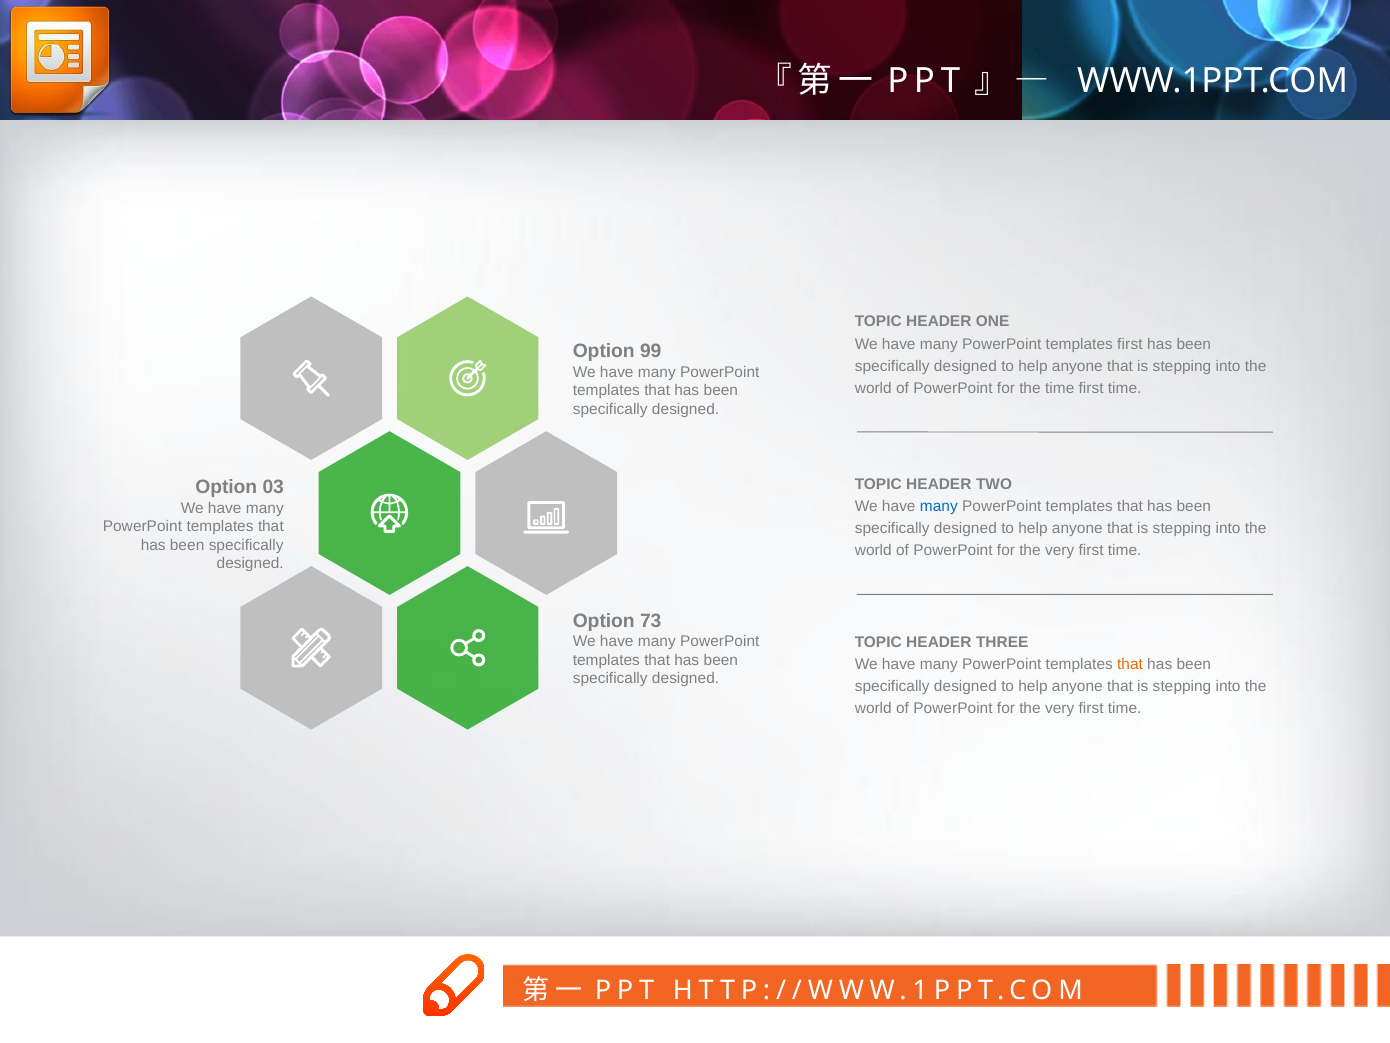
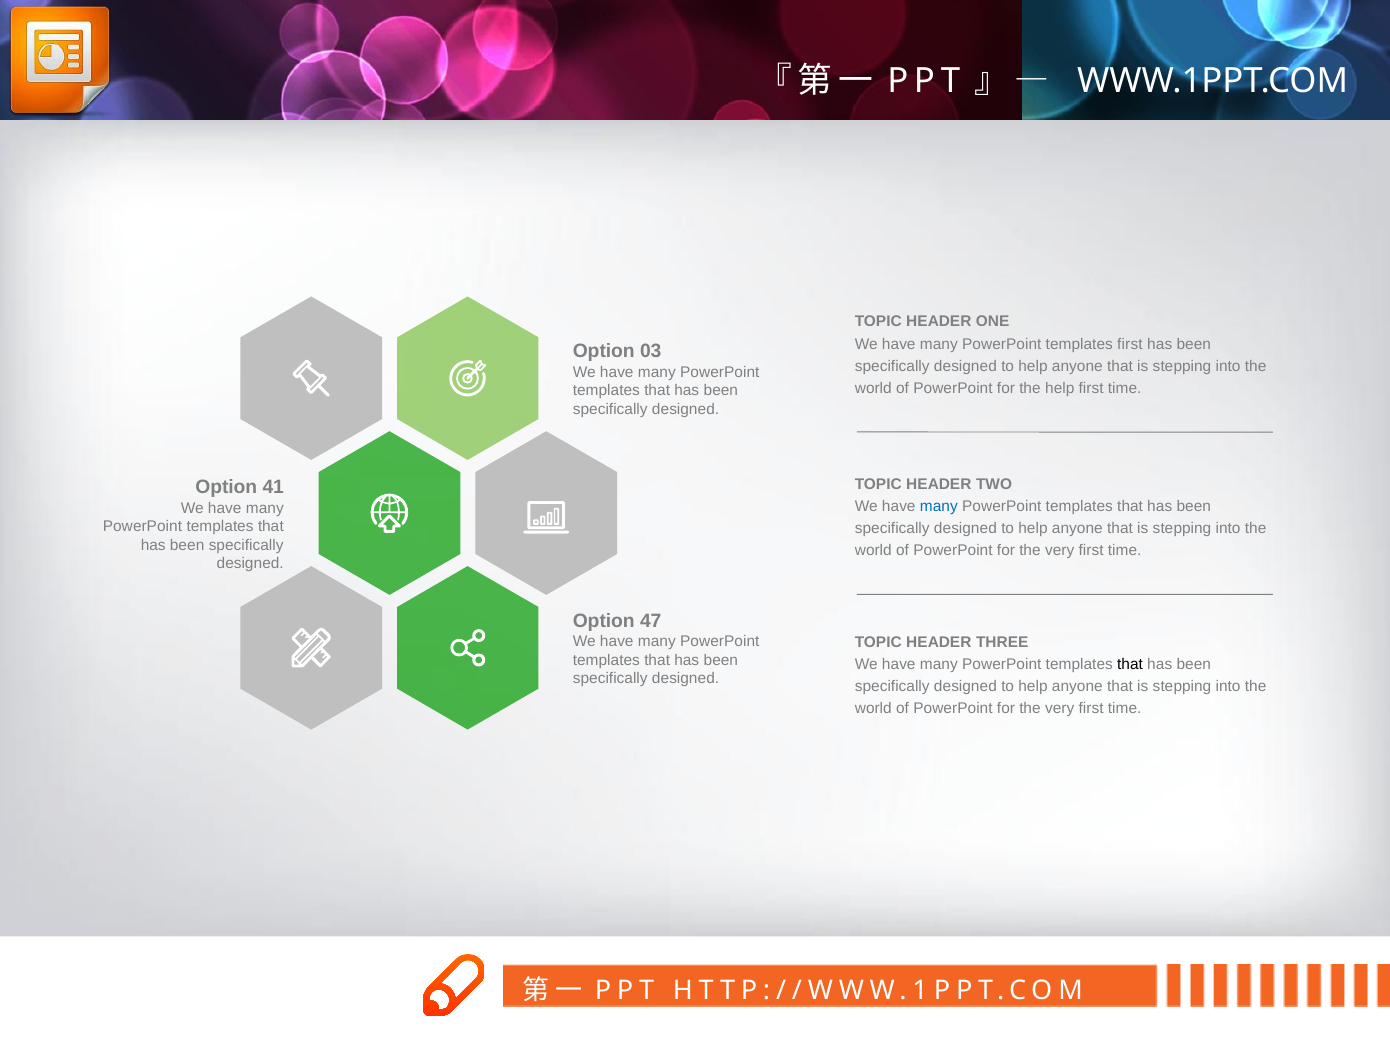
99: 99 -> 03
the time: time -> help
03: 03 -> 41
73: 73 -> 47
that at (1130, 664) colour: orange -> black
